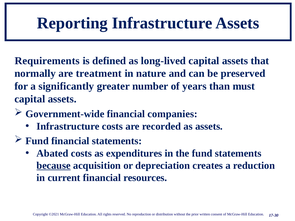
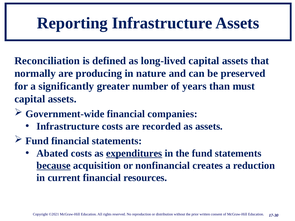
Requirements: Requirements -> Reconciliation
treatment: treatment -> producing
expenditures underline: none -> present
depreciation: depreciation -> nonfinancial
